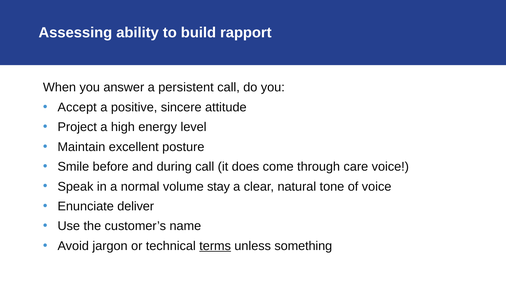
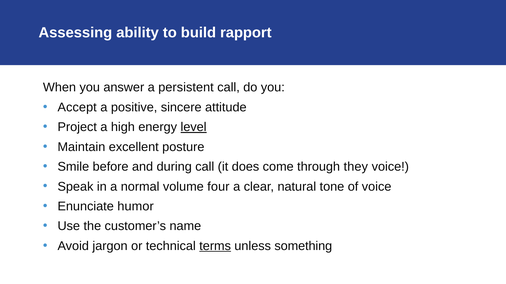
level underline: none -> present
care: care -> they
stay: stay -> four
deliver: deliver -> humor
